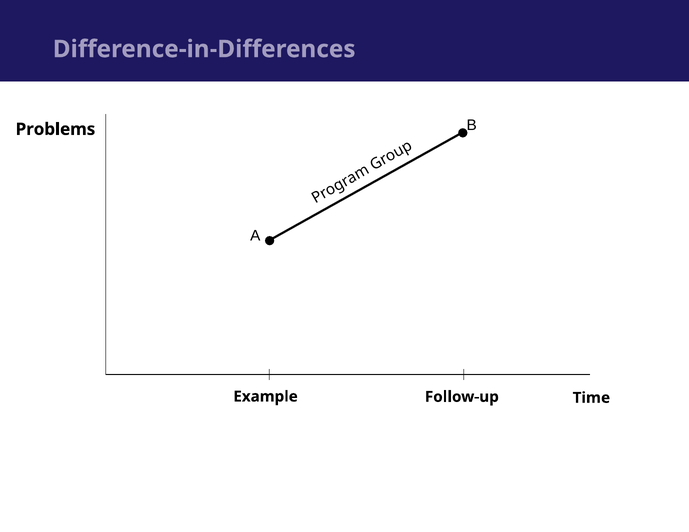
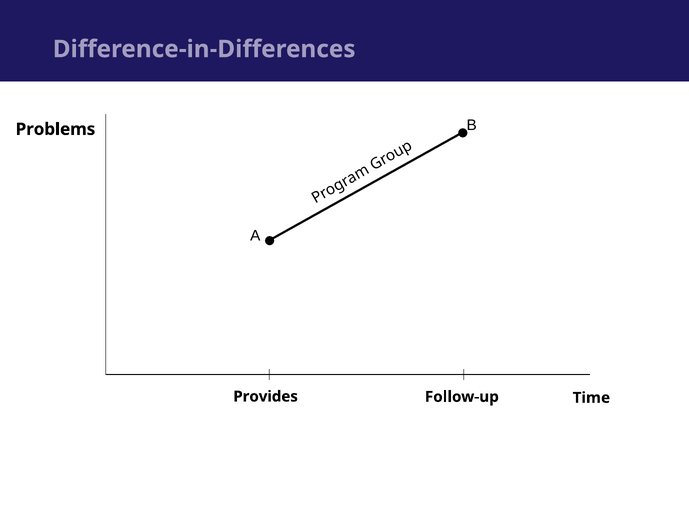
Example: Example -> Provides
